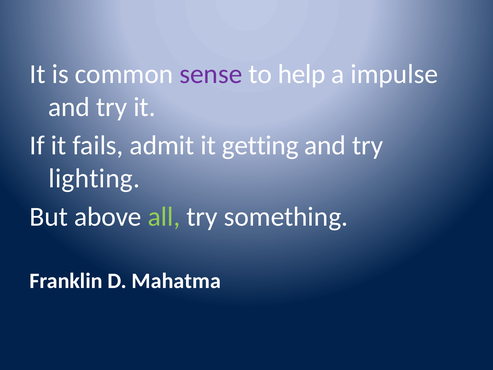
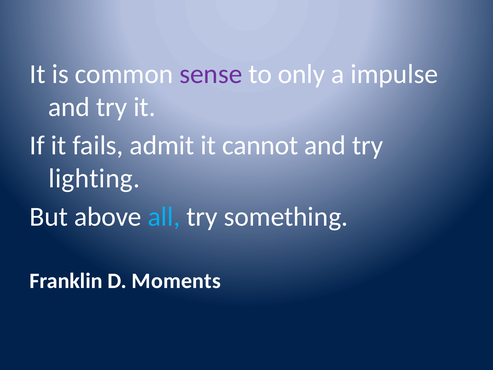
help: help -> only
getting: getting -> cannot
all colour: light green -> light blue
Mahatma: Mahatma -> Moments
